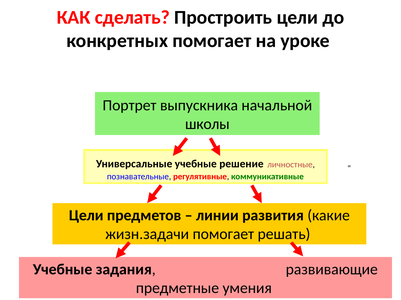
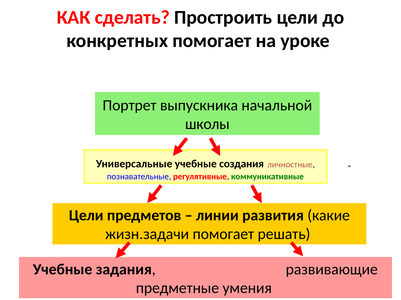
решение: решение -> создания
